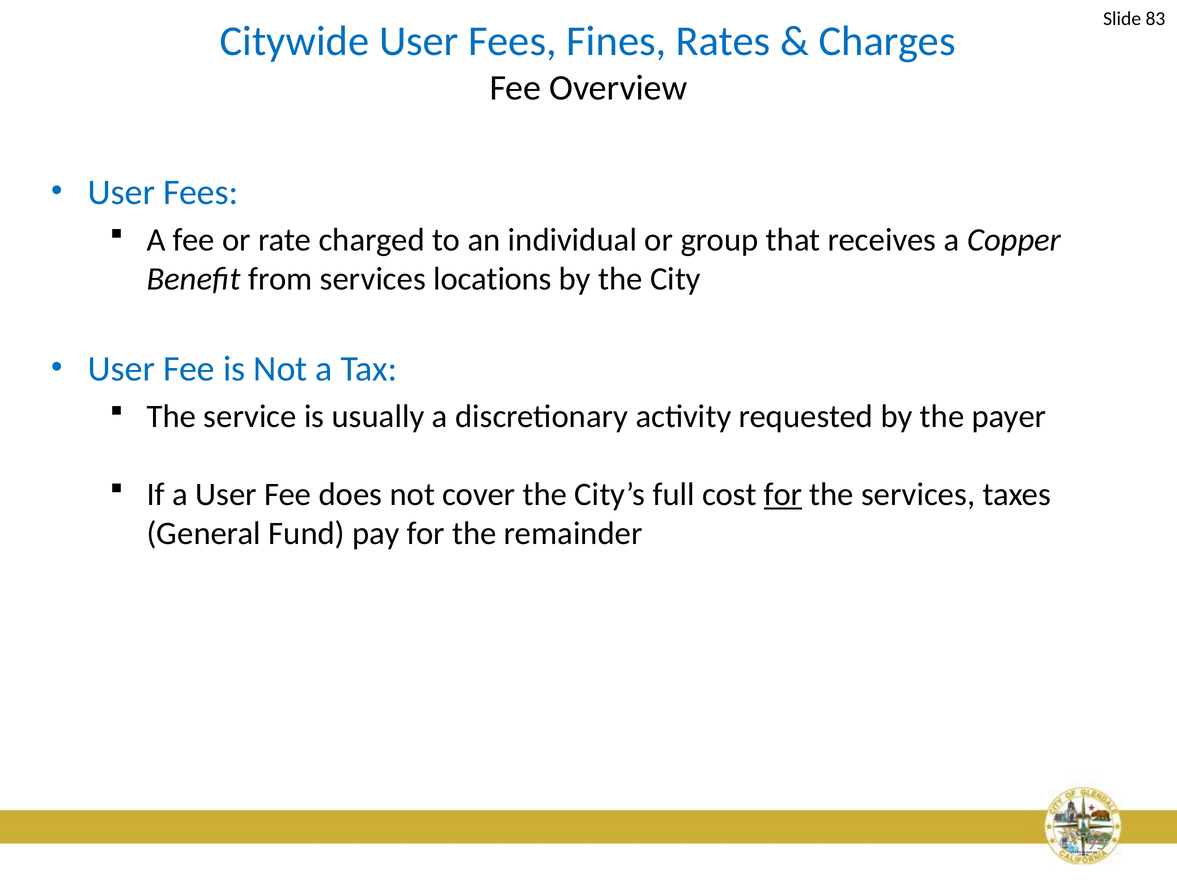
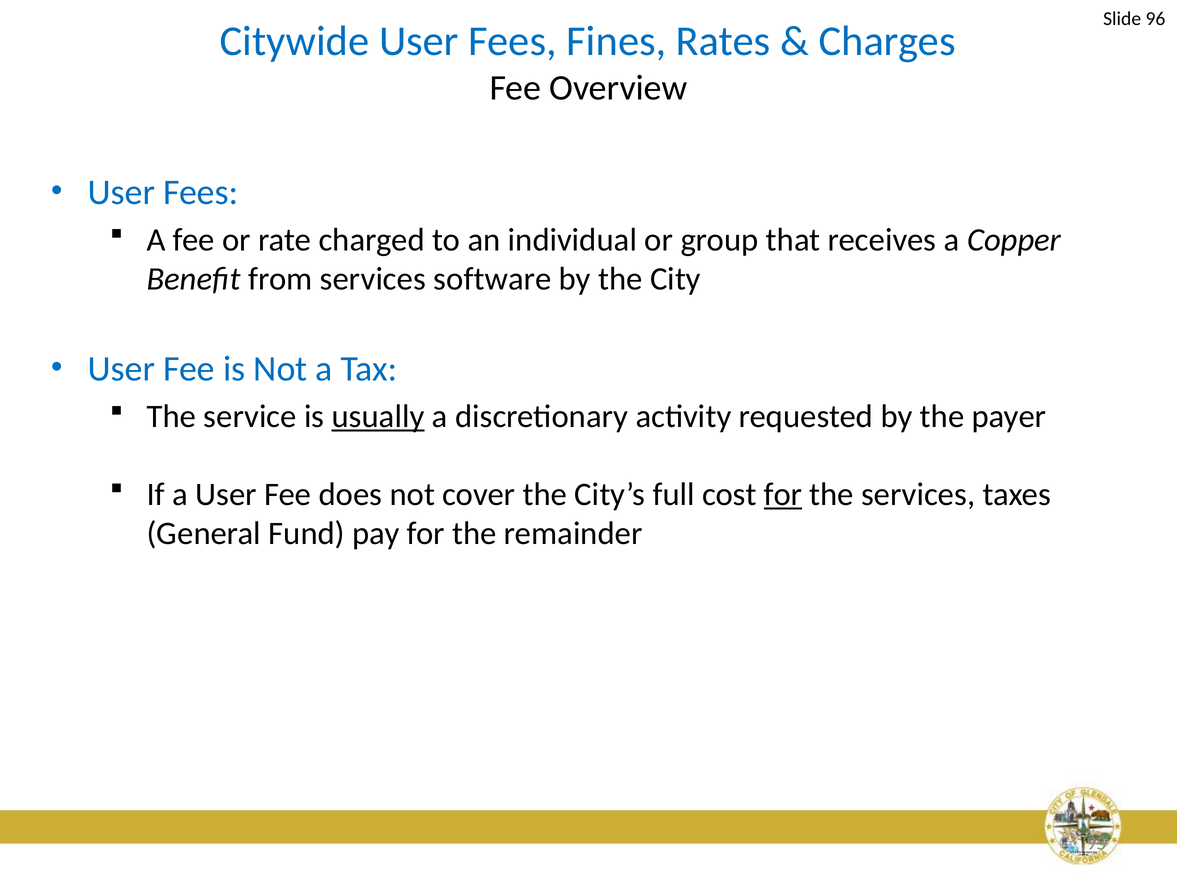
83: 83 -> 96
locations: locations -> software
usually underline: none -> present
